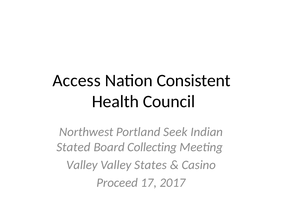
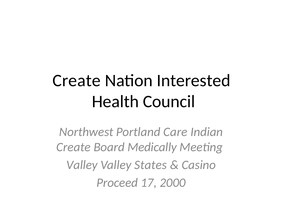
Access at (77, 81): Access -> Create
Consistent: Consistent -> Interested
Seek: Seek -> Care
Stated at (73, 147): Stated -> Create
Collecting: Collecting -> Medically
2017: 2017 -> 2000
